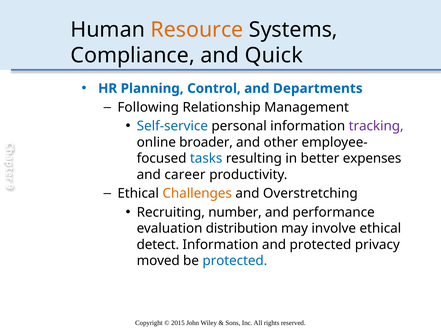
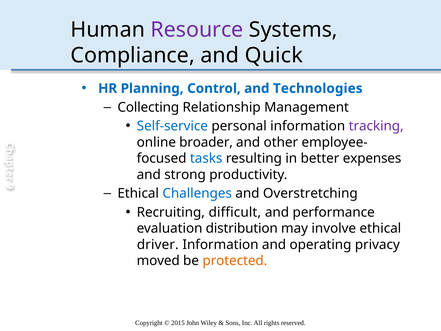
Resource colour: orange -> purple
Departments: Departments -> Technologies
Following: Following -> Collecting
career: career -> strong
Challenges colour: orange -> blue
number: number -> difficult
detect: detect -> driver
and protected: protected -> operating
protected at (235, 261) colour: blue -> orange
